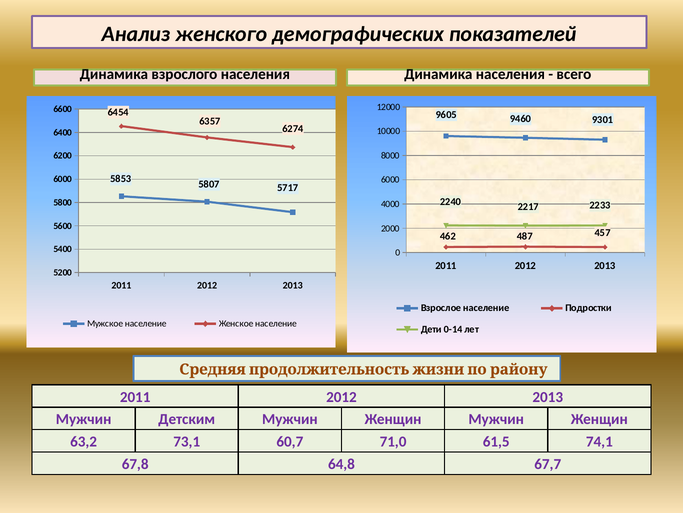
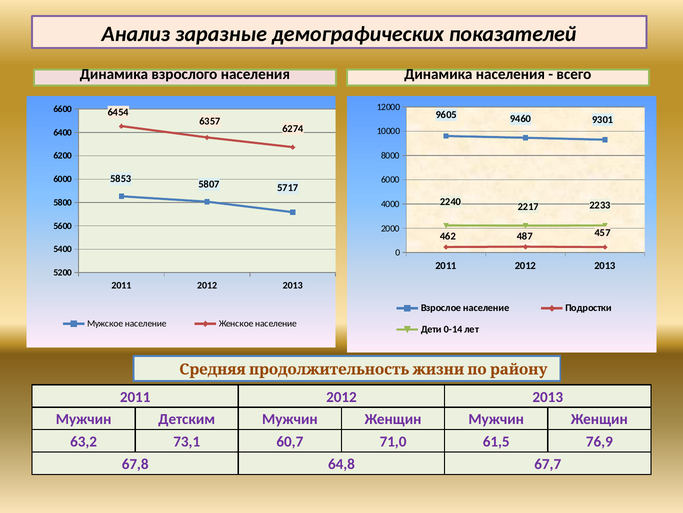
женского: женского -> заразные
74,1: 74,1 -> 76,9
